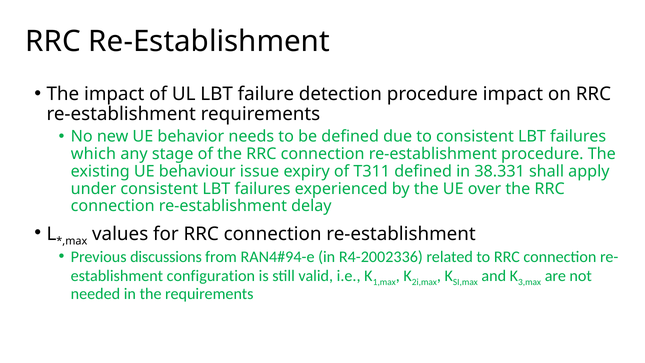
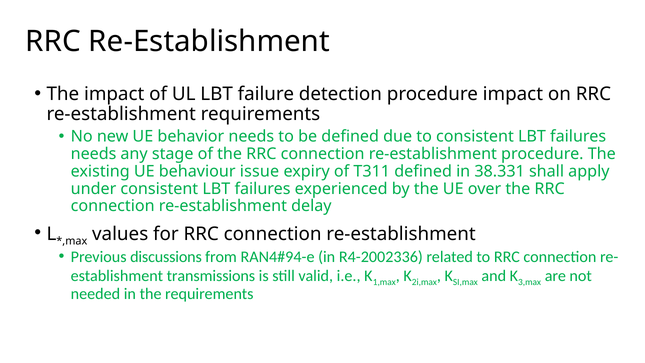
which at (93, 154): which -> needs
configuration: configuration -> transmissions
